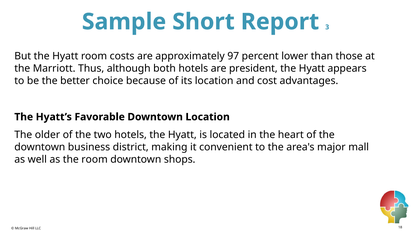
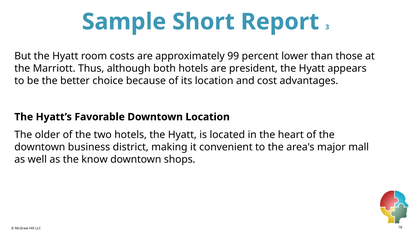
97: 97 -> 99
the room: room -> know
